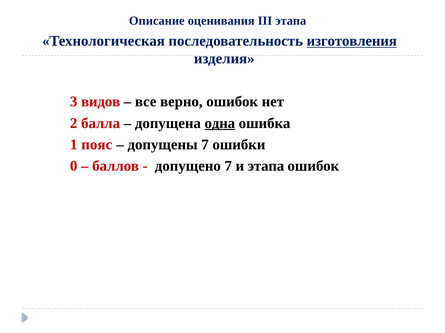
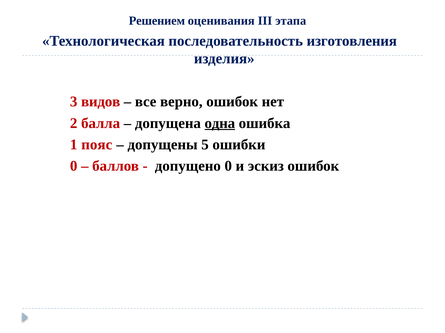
Описание: Описание -> Решением
изготовления underline: present -> none
допущены 7: 7 -> 5
допущено 7: 7 -> 0
и этапа: этапа -> эскиз
